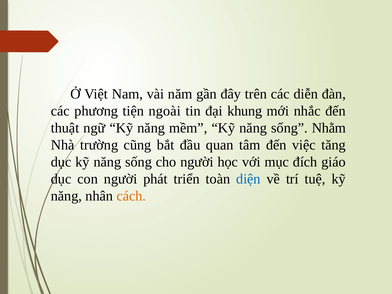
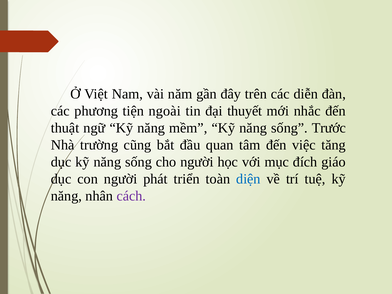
khung: khung -> thuyết
Nhằm: Nhằm -> Trước
cách colour: orange -> purple
